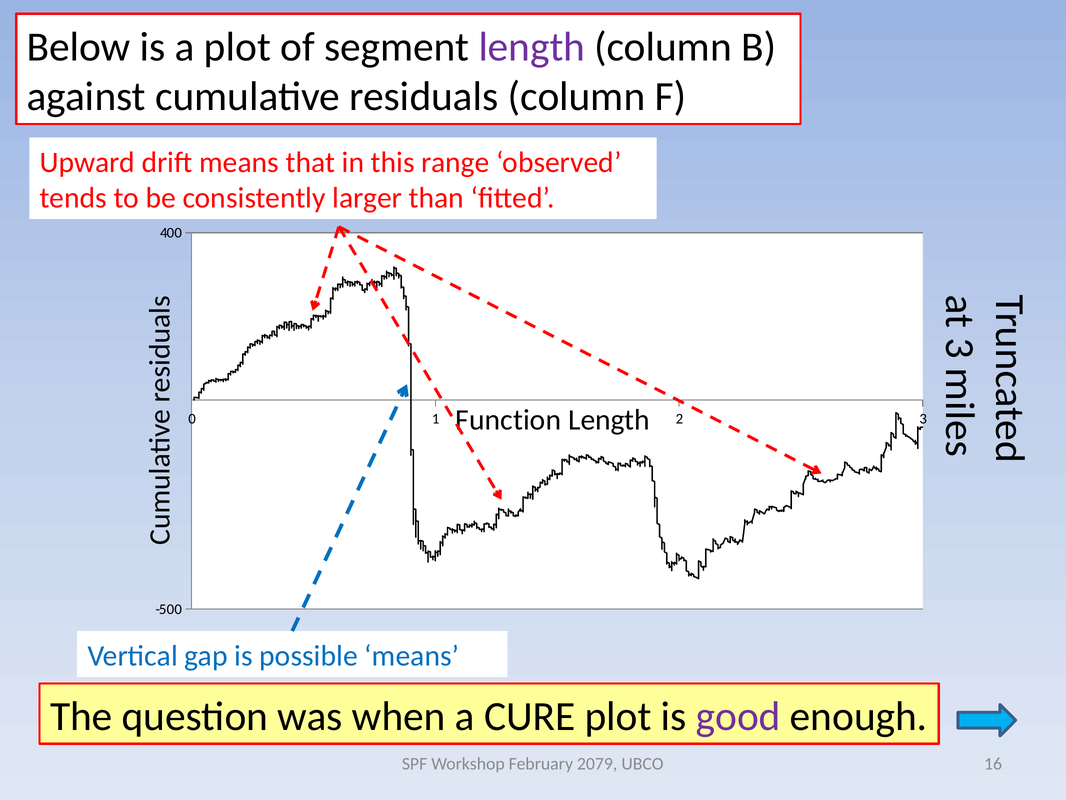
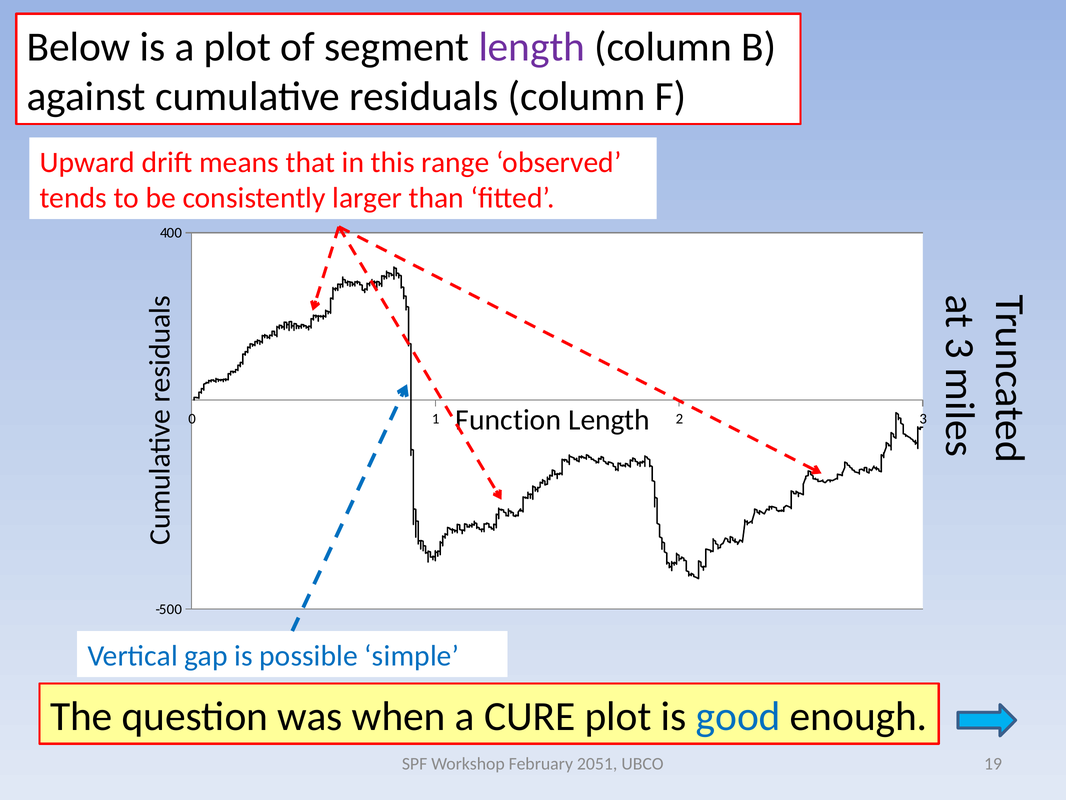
possible means: means -> simple
good colour: purple -> blue
2079: 2079 -> 2051
16: 16 -> 19
